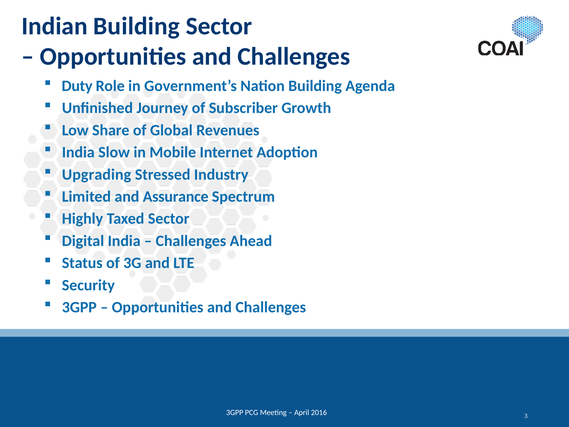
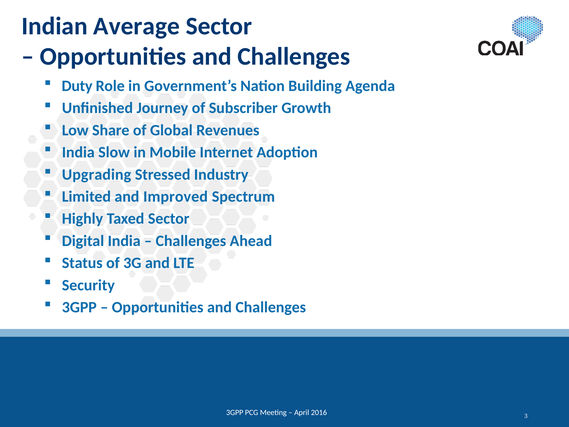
Indian Building: Building -> Average
Assurance: Assurance -> Improved
